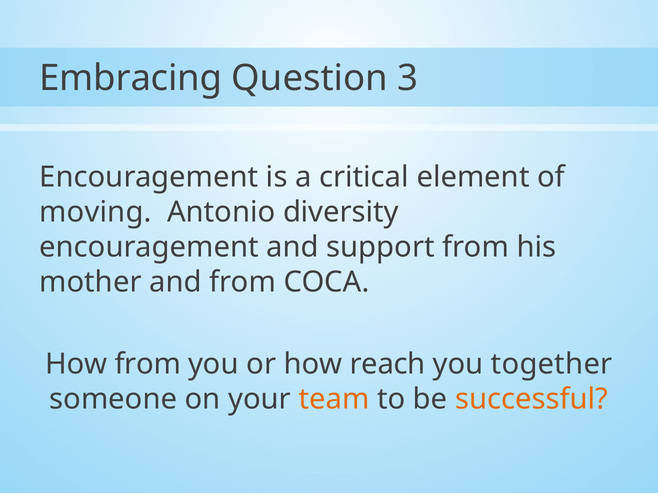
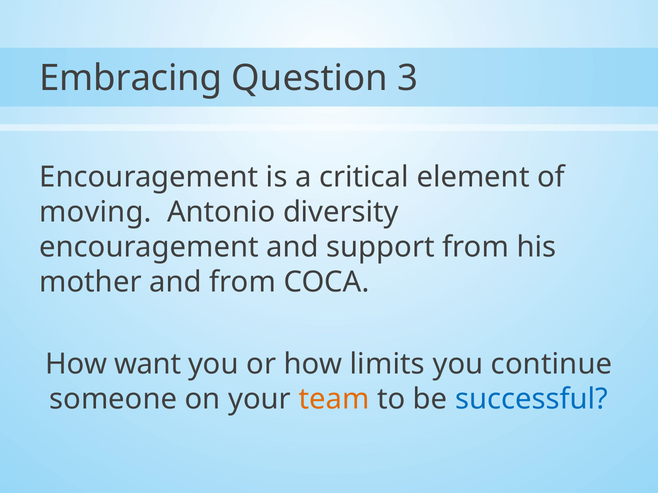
How from: from -> want
reach: reach -> limits
together: together -> continue
successful colour: orange -> blue
